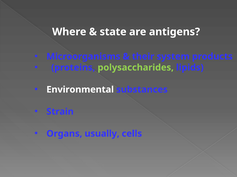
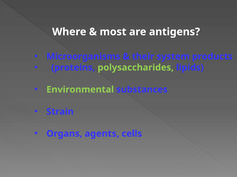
state: state -> most
Environmental colour: white -> light green
usually: usually -> agents
